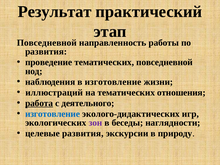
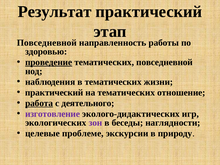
развития at (46, 52): развития -> здоровью
проведение underline: none -> present
в изготовление: изготовление -> тематических
иллюстраций at (54, 92): иллюстраций -> практический
отношения: отношения -> отношение
изготовление at (53, 114) colour: blue -> purple
целевые развития: развития -> проблеме
